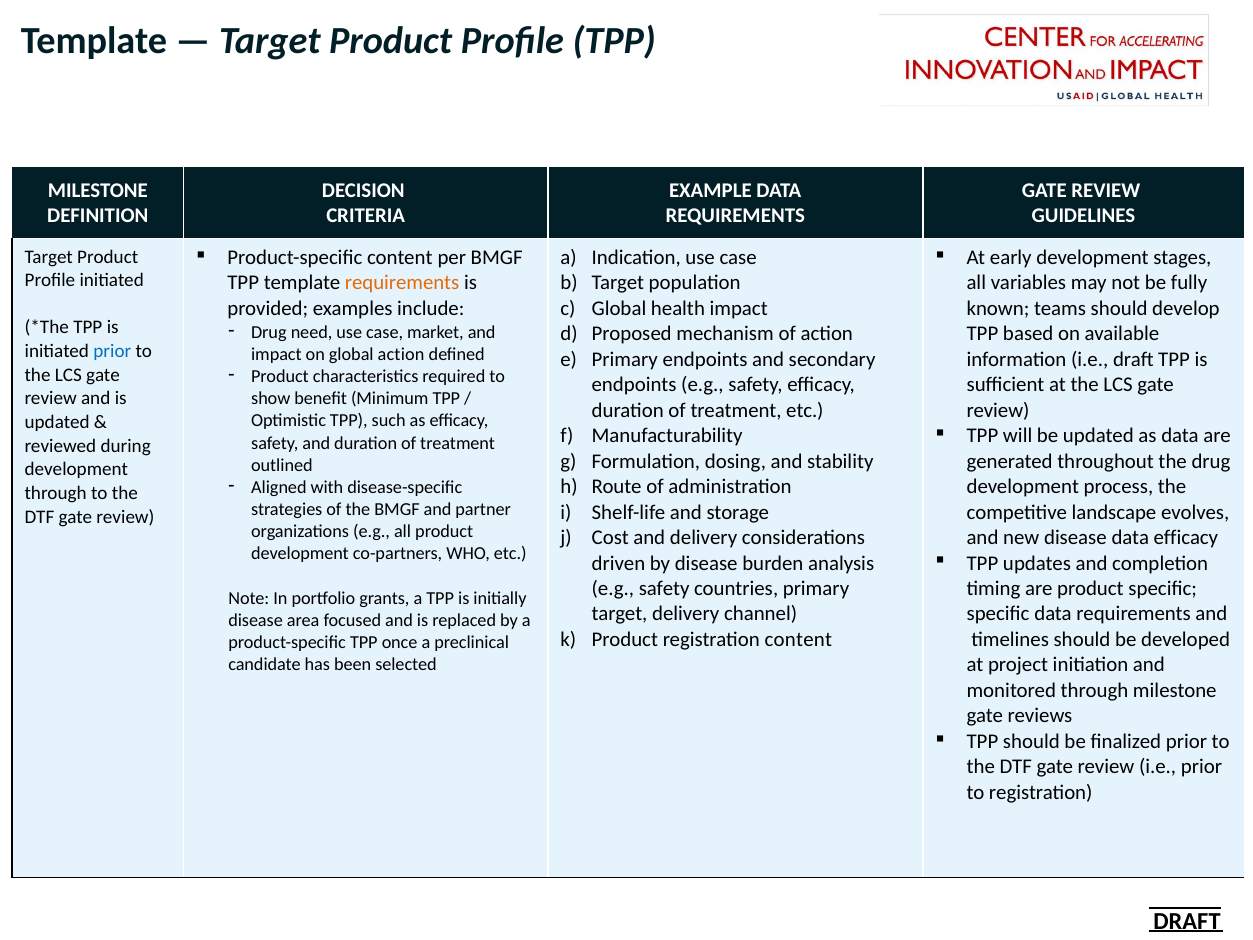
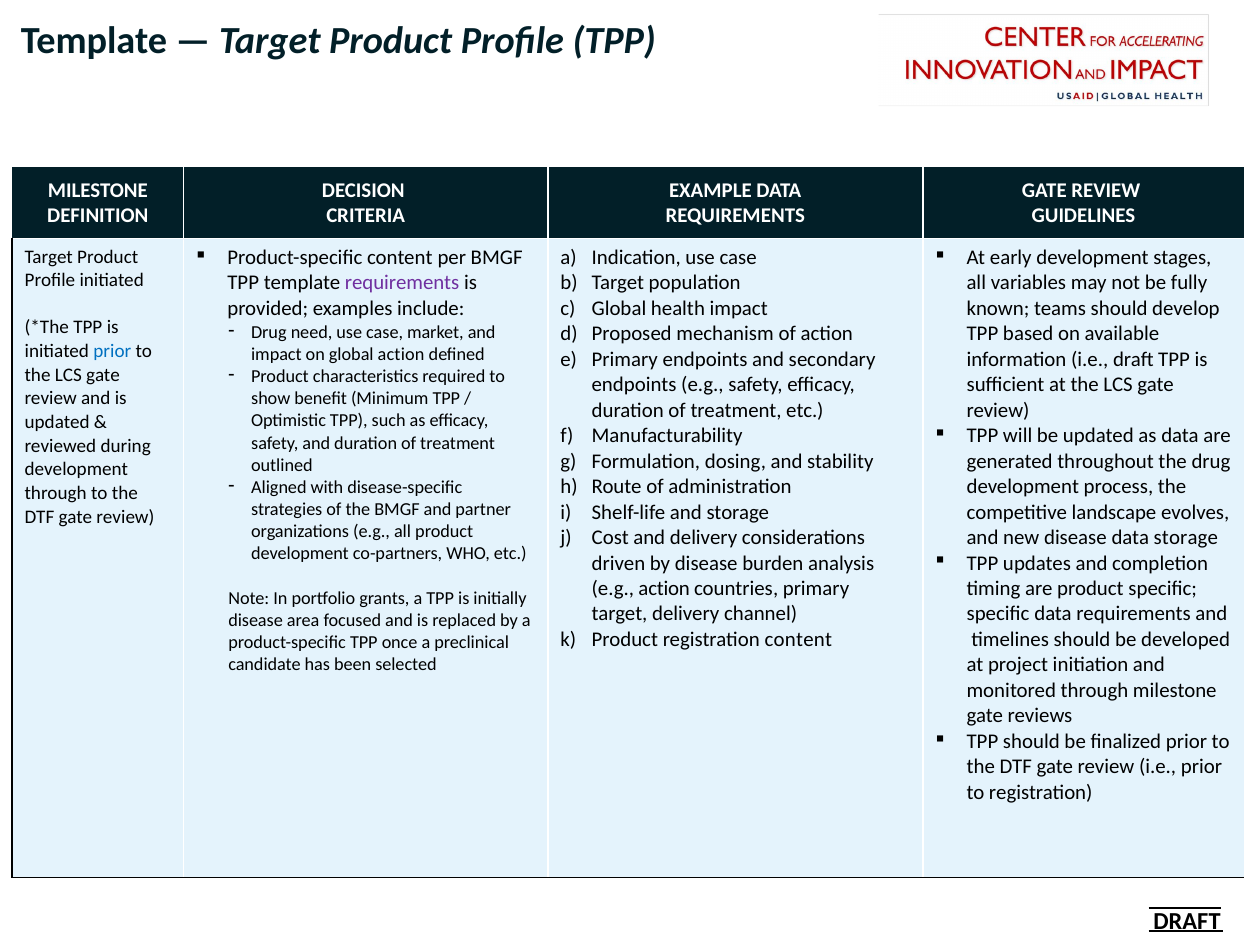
requirements at (402, 283) colour: orange -> purple
data efficacy: efficacy -> storage
safety at (664, 588): safety -> action
